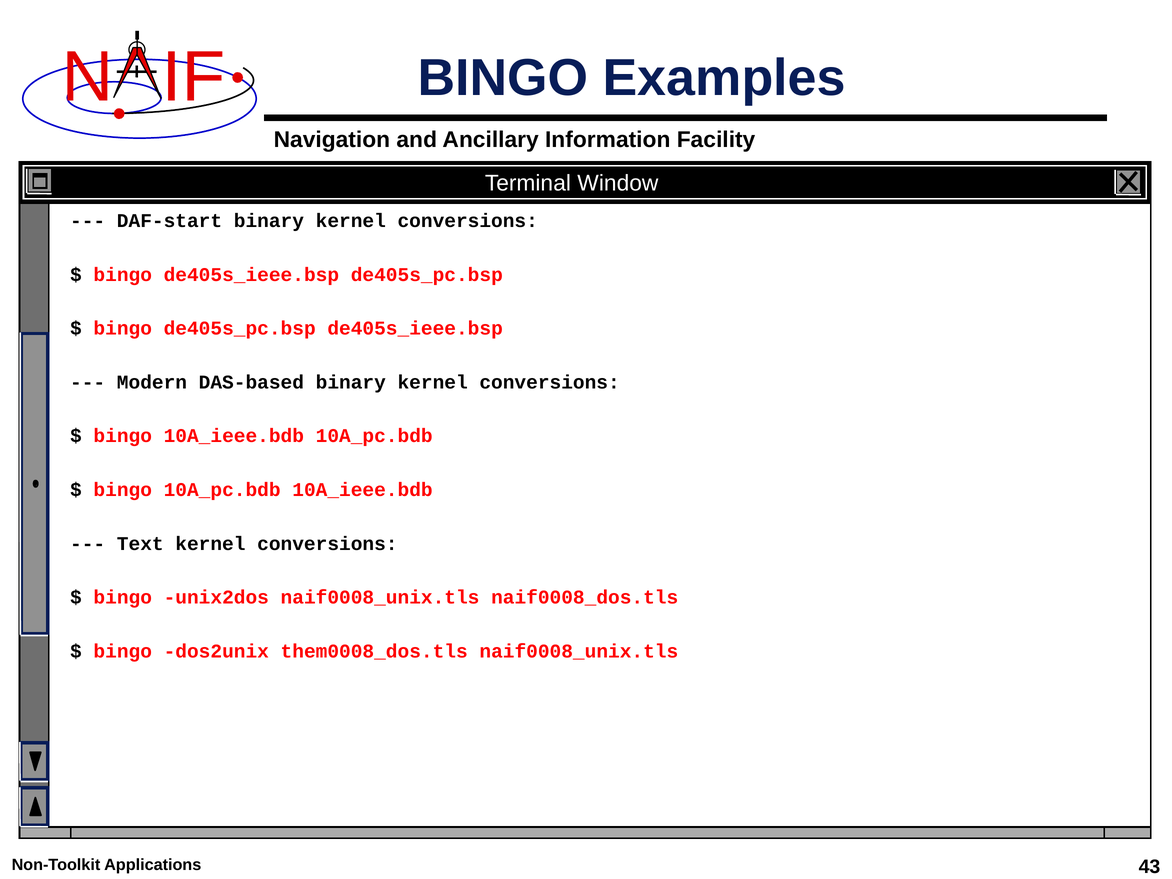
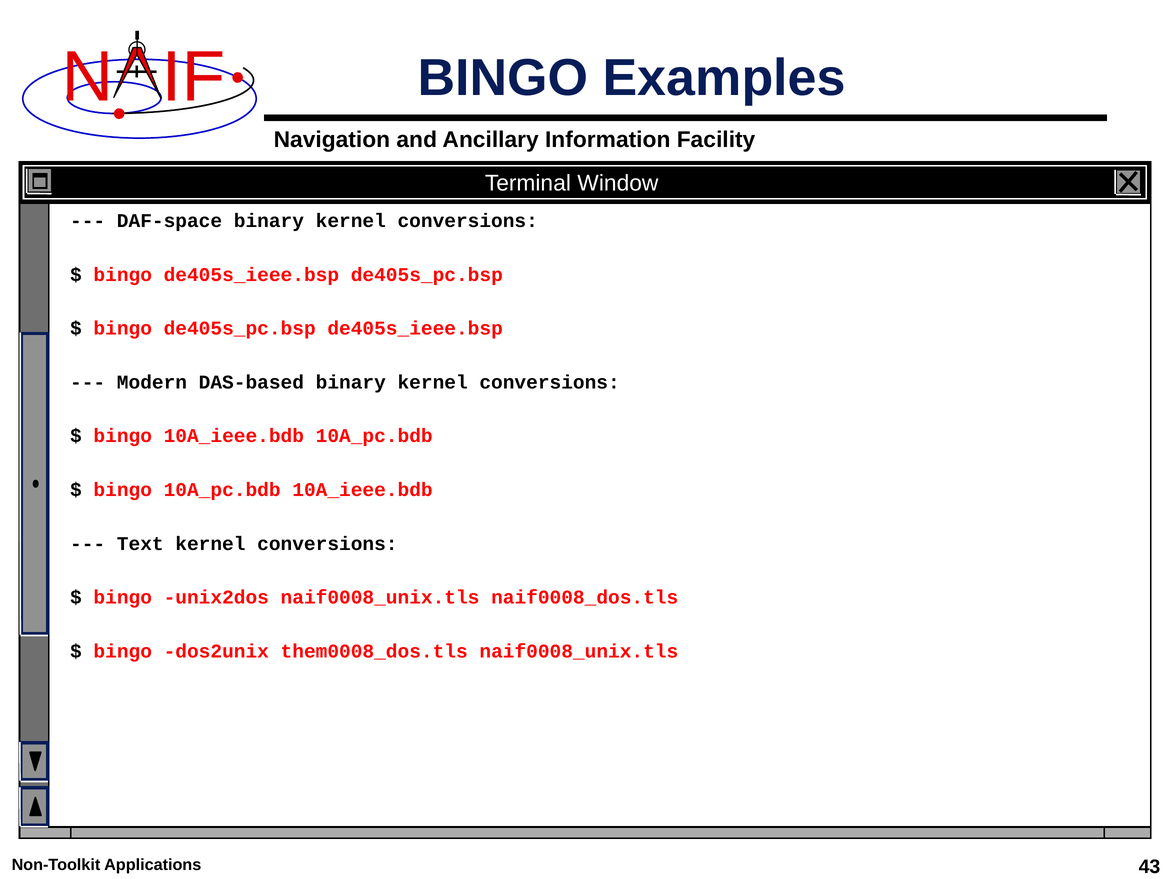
DAF-start: DAF-start -> DAF-space
